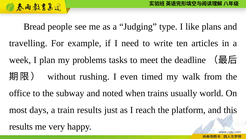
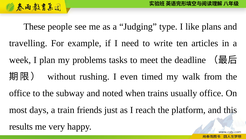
Bread: Bread -> These
usually world: world -> office
train results: results -> friends
